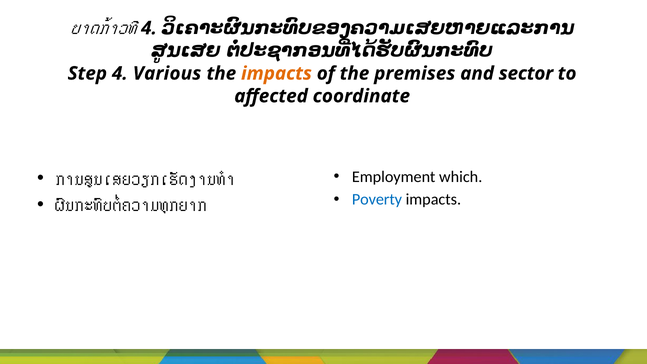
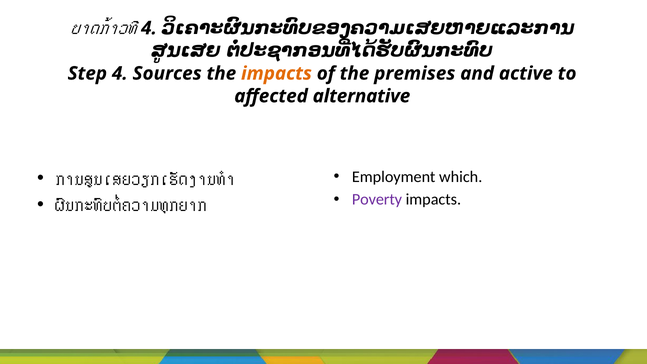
Various: Various -> Sources
sector: sector -> active
coordinate: coordinate -> alternative
Poverty colour: blue -> purple
